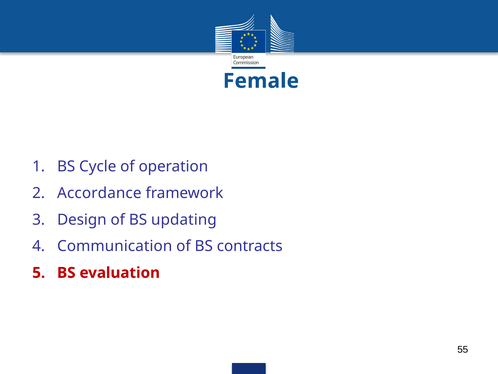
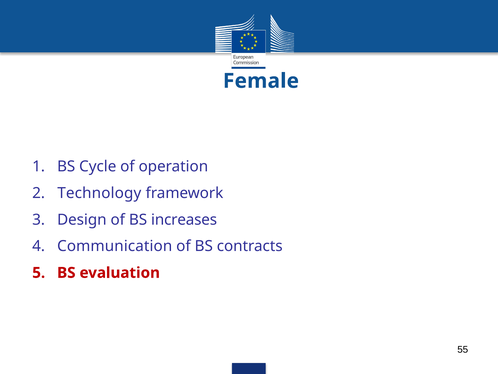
Accordance: Accordance -> Technology
updating: updating -> increases
